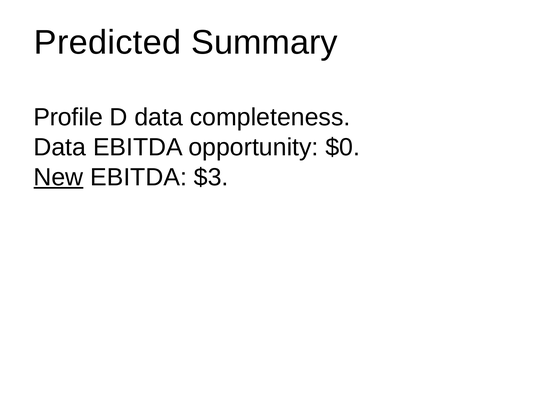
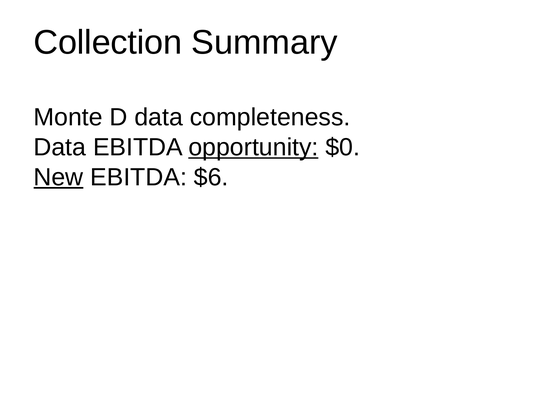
Predicted: Predicted -> Collection
Profile: Profile -> Monte
opportunity underline: none -> present
$3: $3 -> $6
